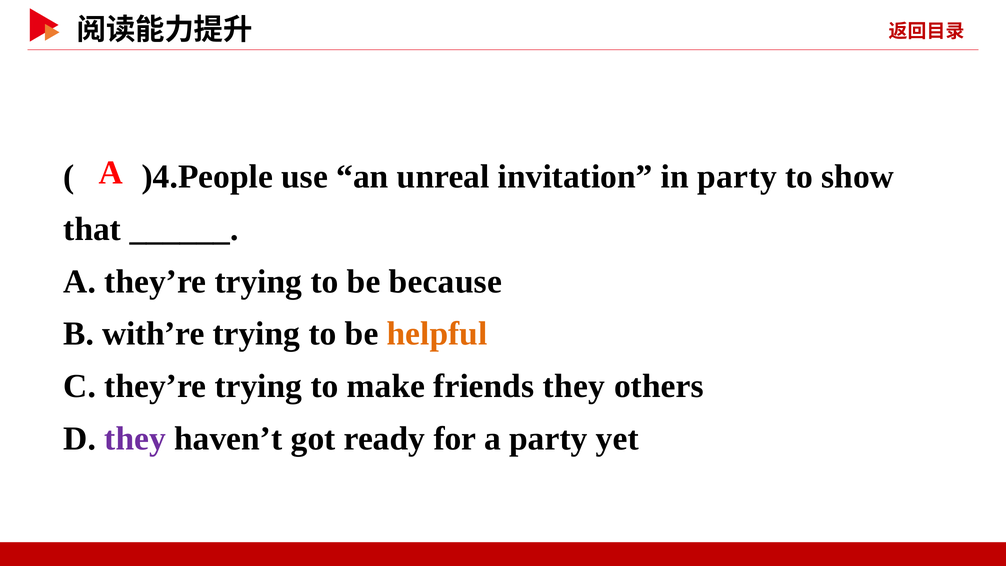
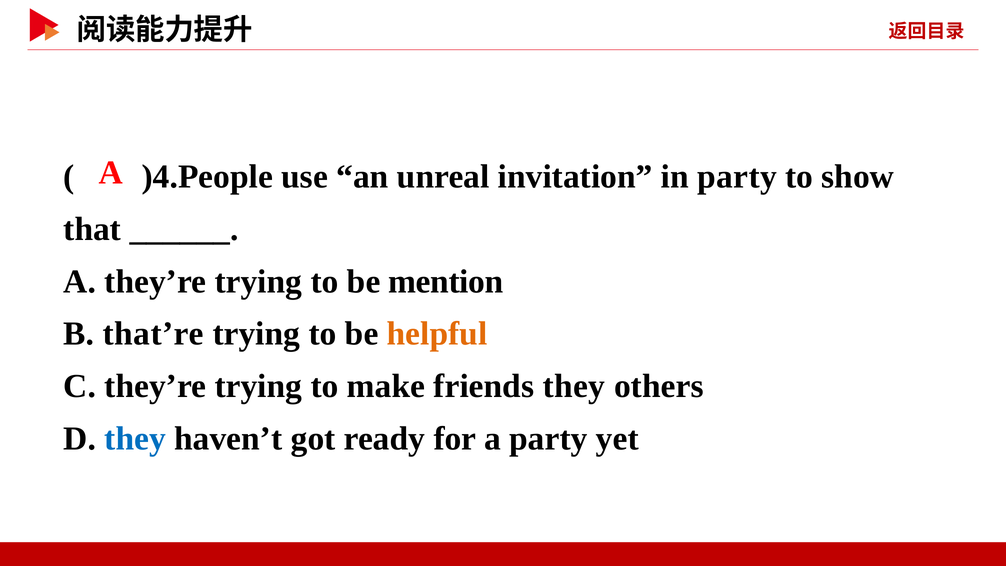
because: because -> mention
with’re: with’re -> that’re
they at (135, 438) colour: purple -> blue
